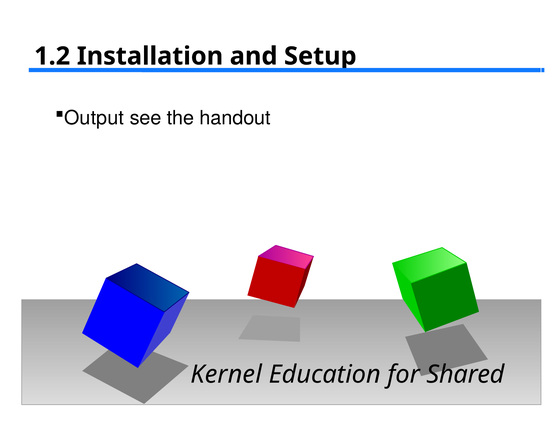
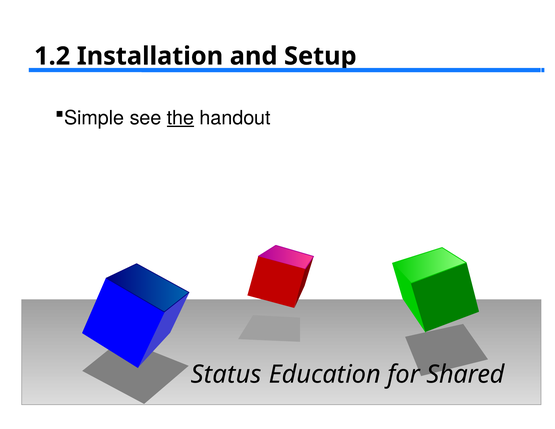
Output: Output -> Simple
the underline: none -> present
Kernel: Kernel -> Status
